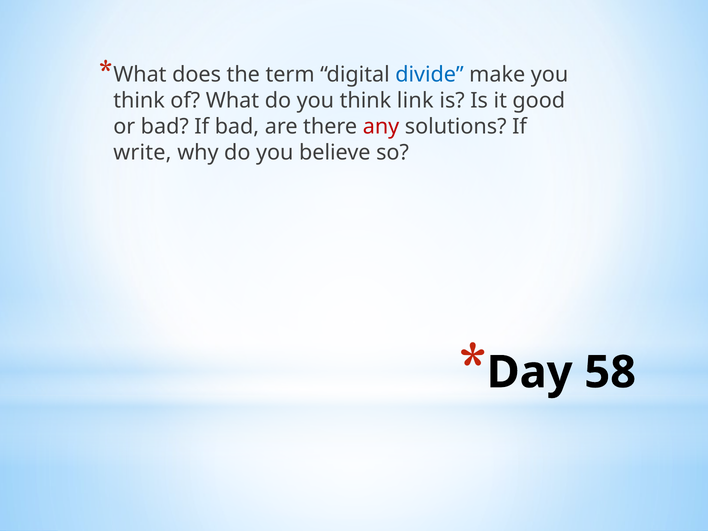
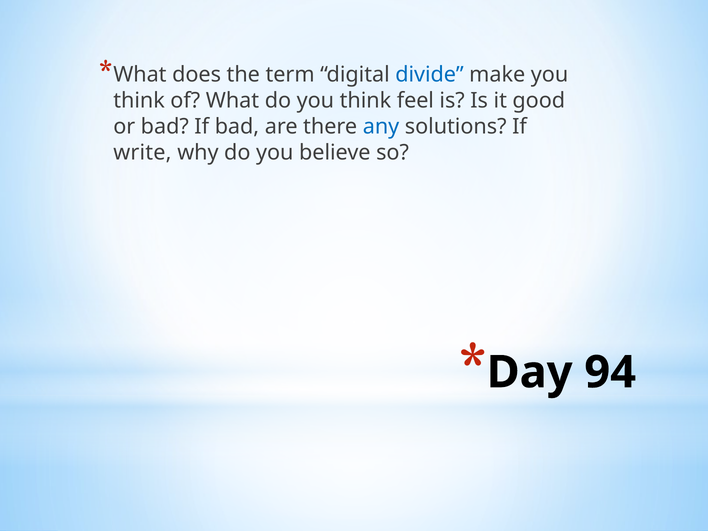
link: link -> feel
any colour: red -> blue
58: 58 -> 94
